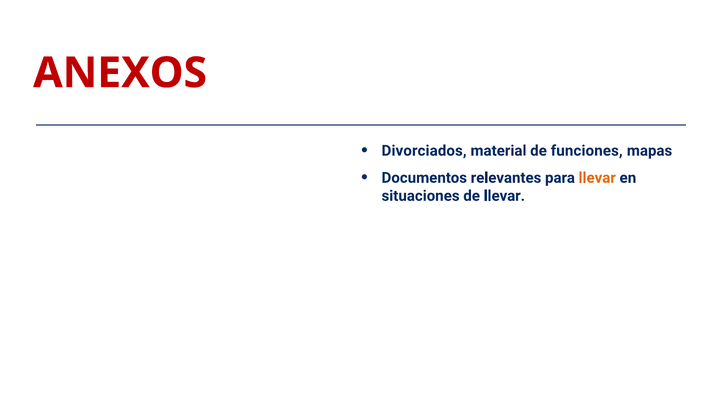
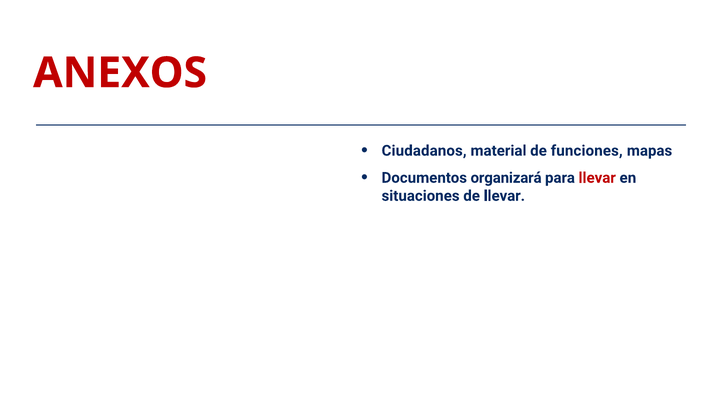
Divorciados: Divorciados -> Ciudadanos
relevantes: relevantes -> organizará
llevar at (597, 178) colour: orange -> red
